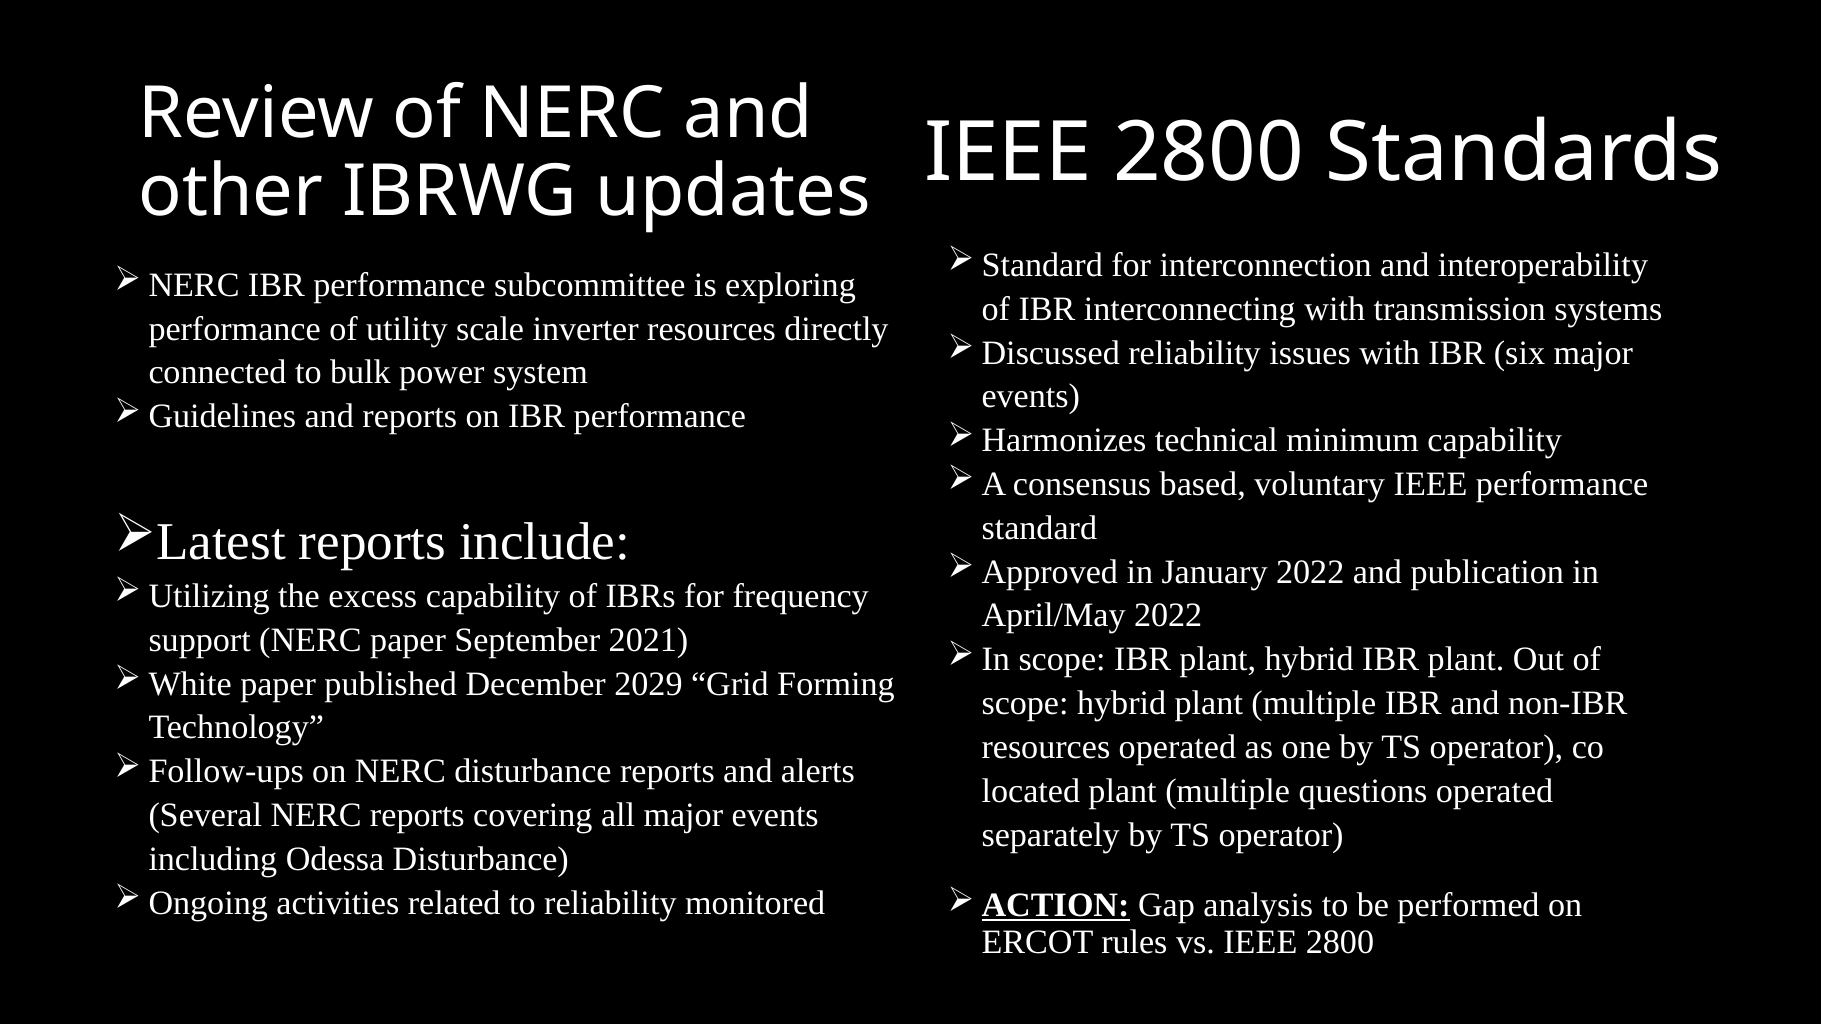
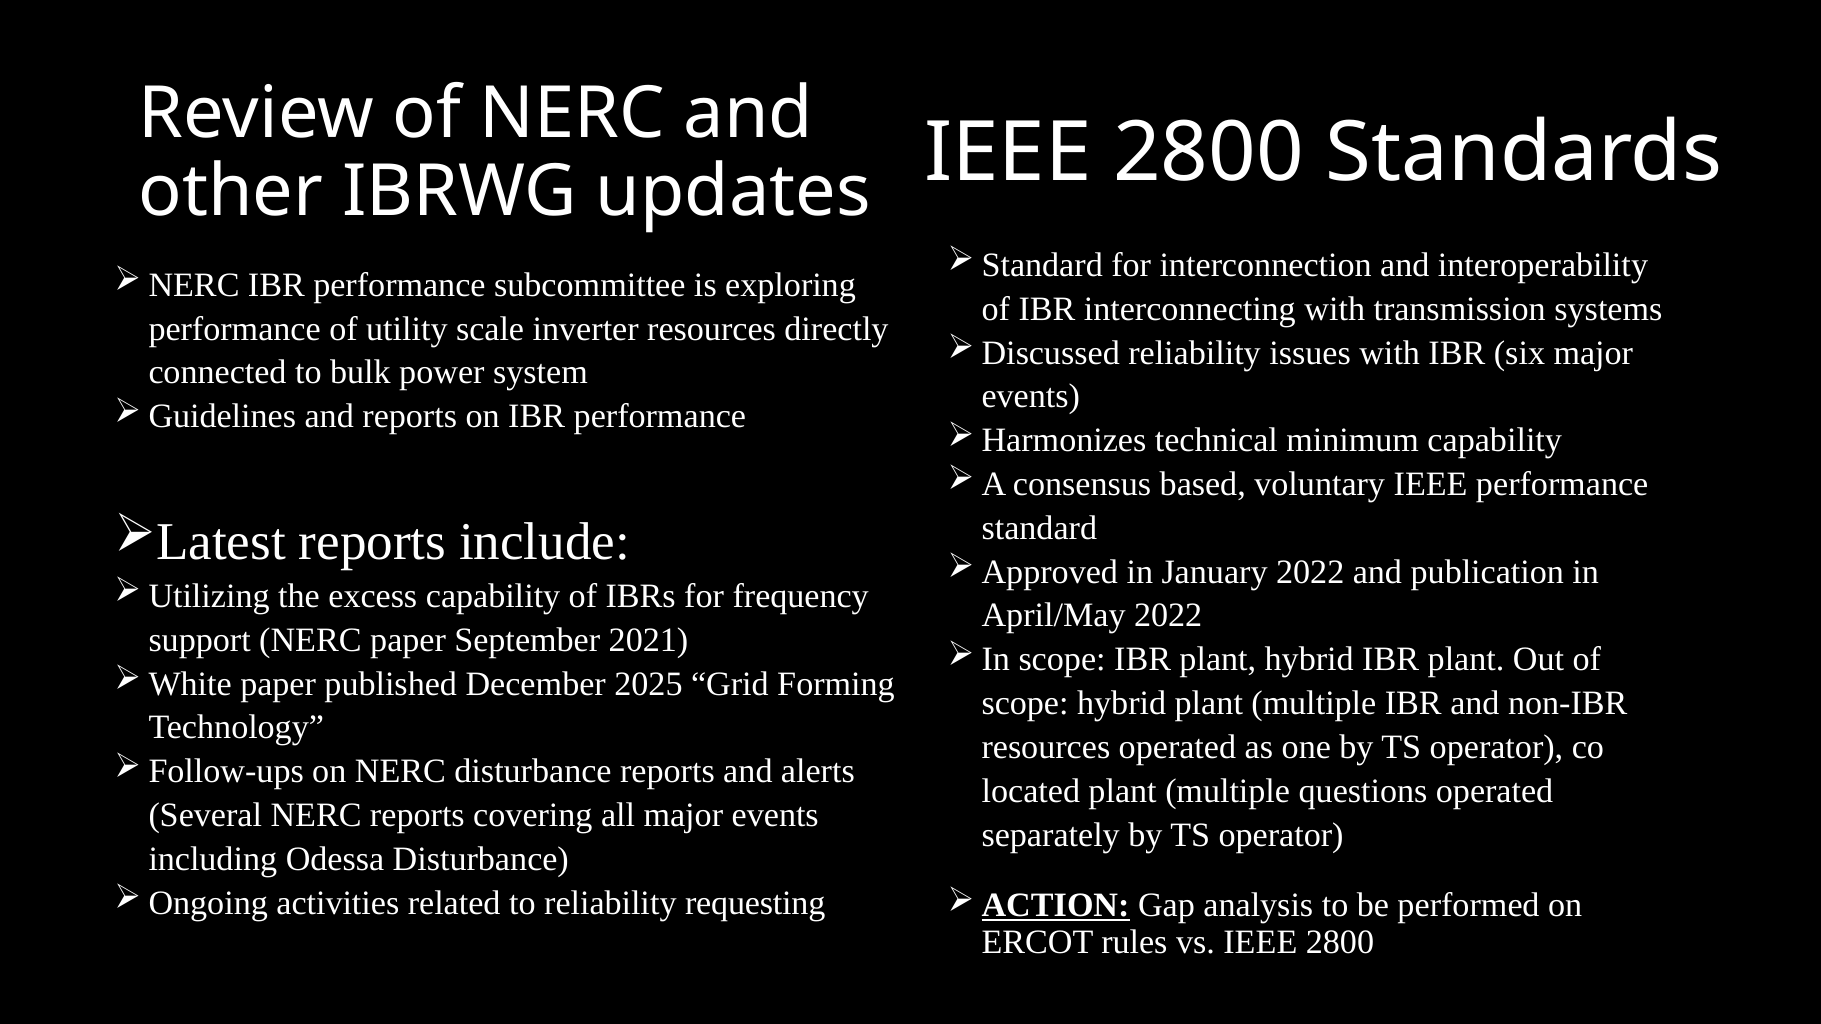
2029: 2029 -> 2025
monitored: monitored -> requesting
